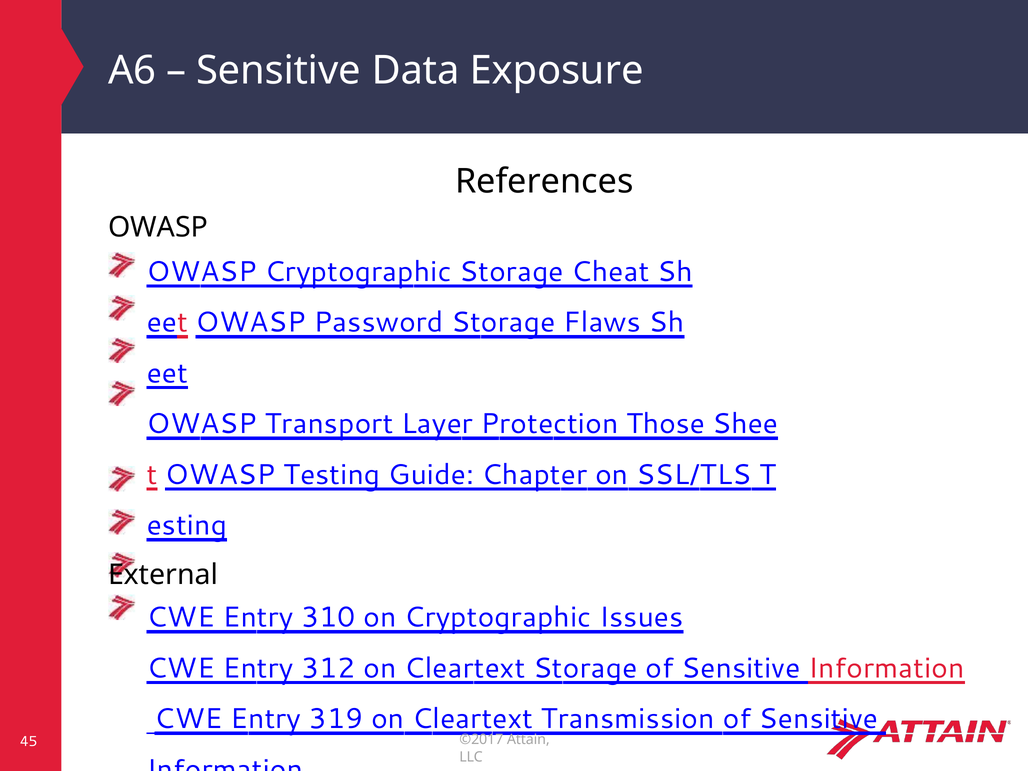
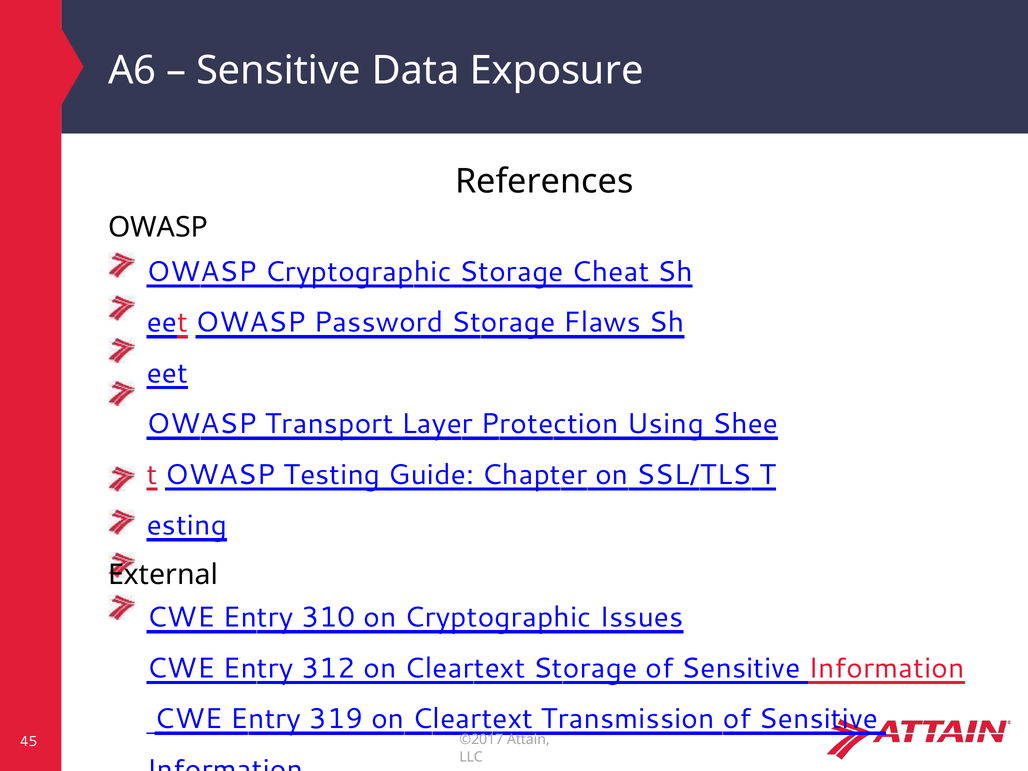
Those: Those -> Using
